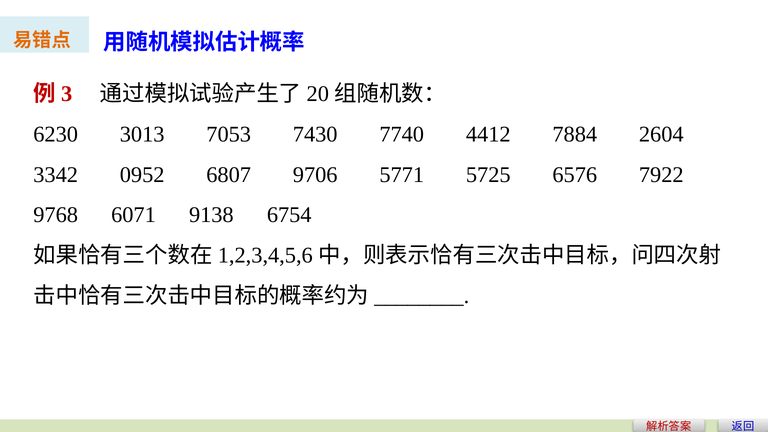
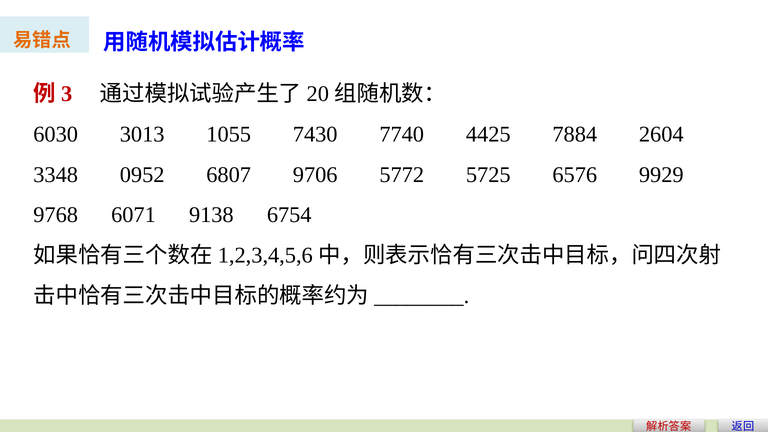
6230: 6230 -> 6030
7053: 7053 -> 1055
4412: 4412 -> 4425
3342: 3342 -> 3348
5771: 5771 -> 5772
7922: 7922 -> 9929
